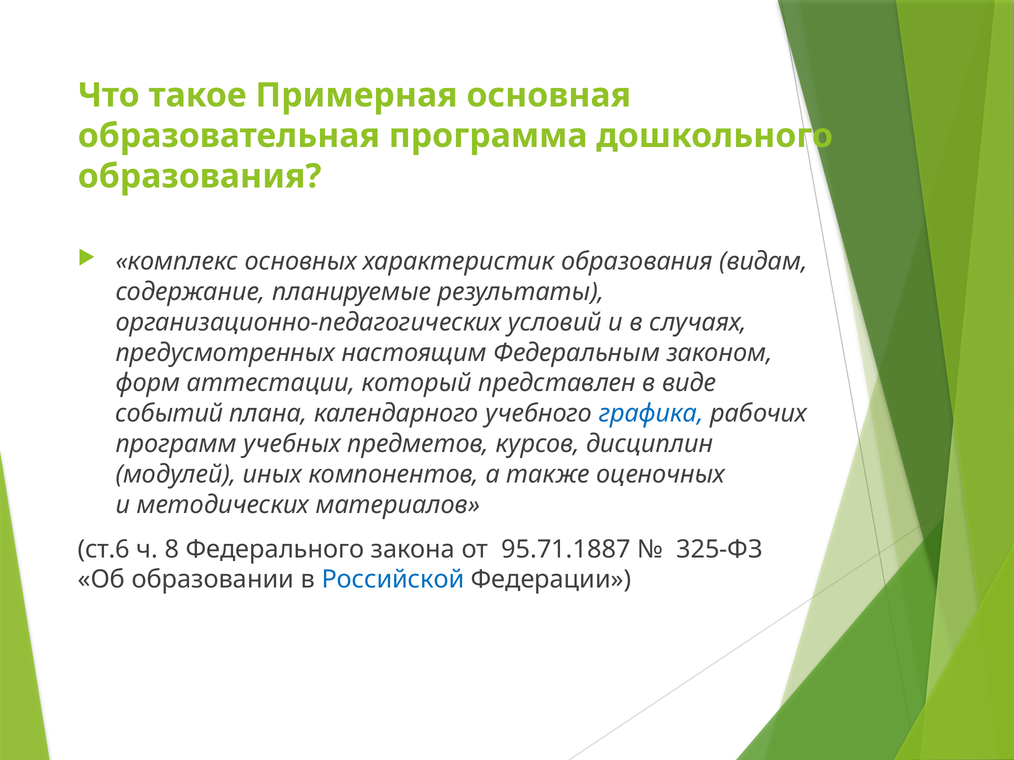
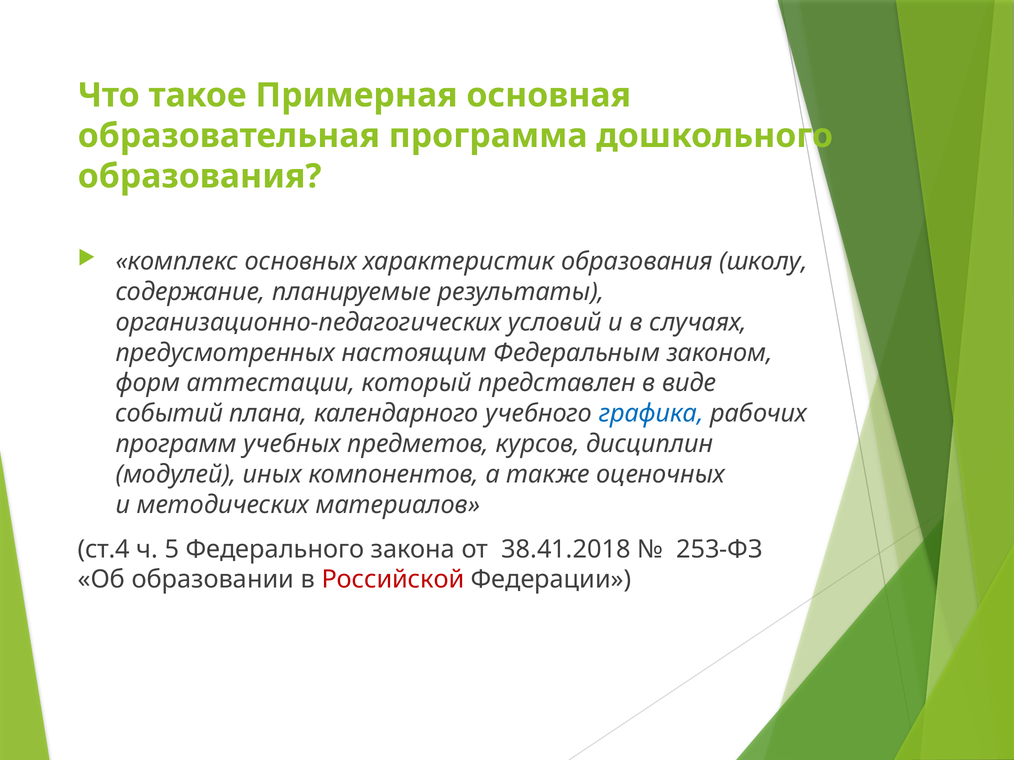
видам: видам -> школу
ст.6: ст.6 -> ст.4
8: 8 -> 5
95.71.1887: 95.71.1887 -> 38.41.2018
325-ФЗ: 325-ФЗ -> 253-ФЗ
Российской colour: blue -> red
